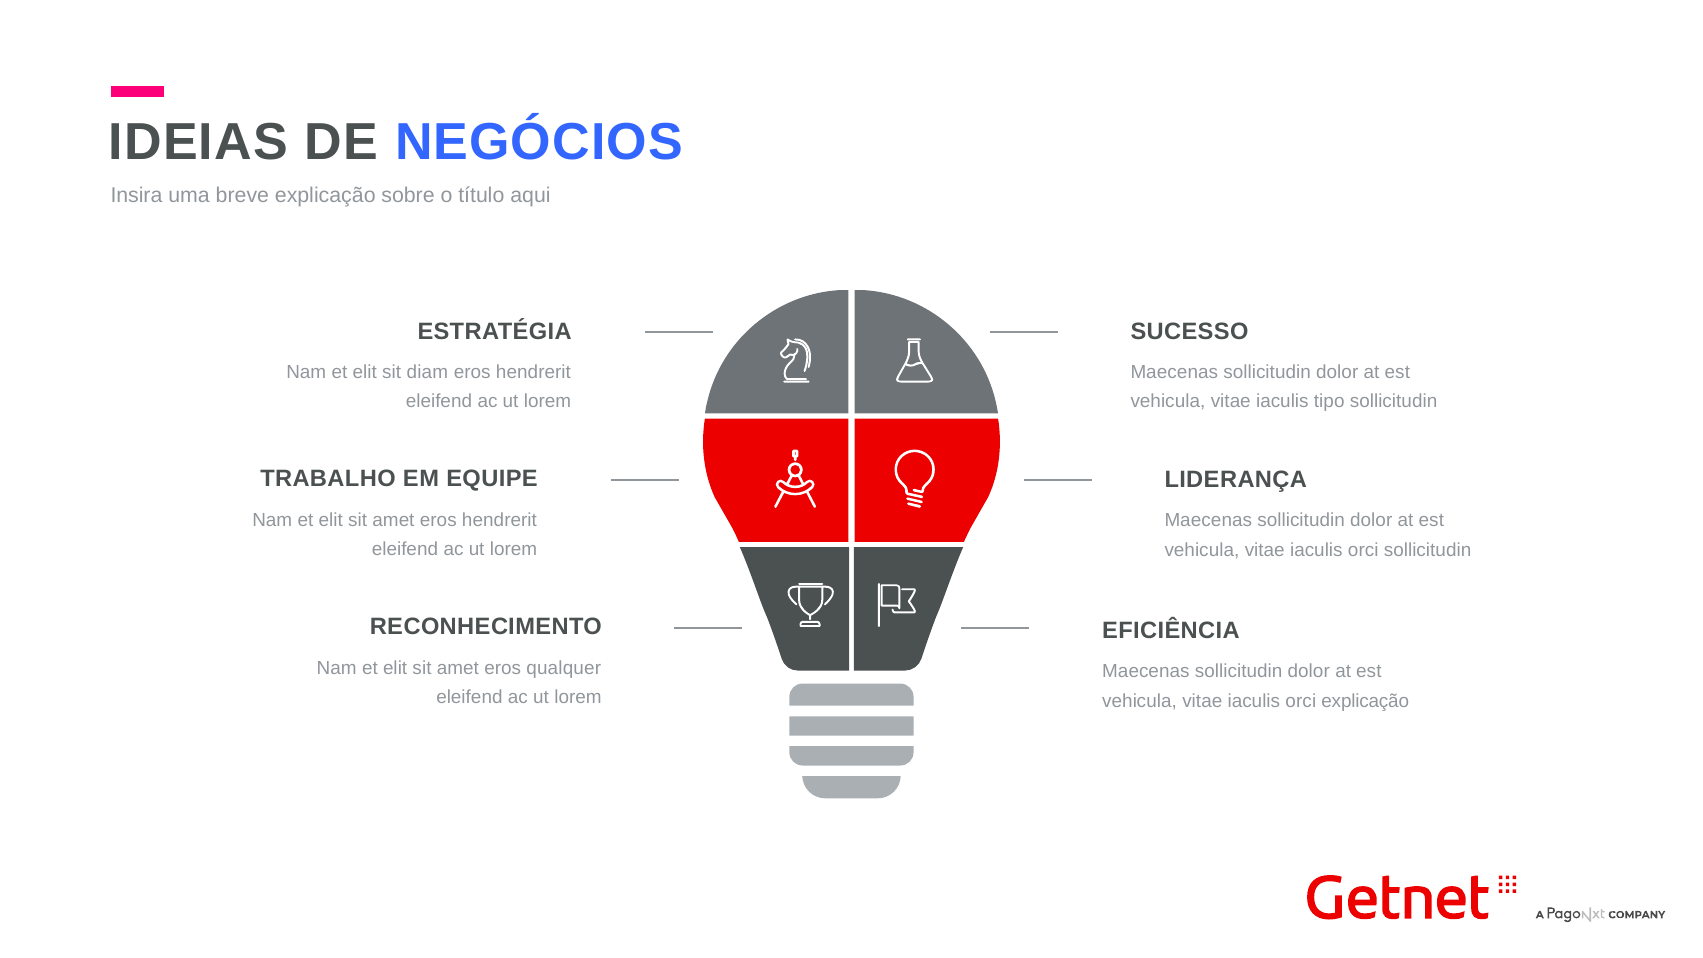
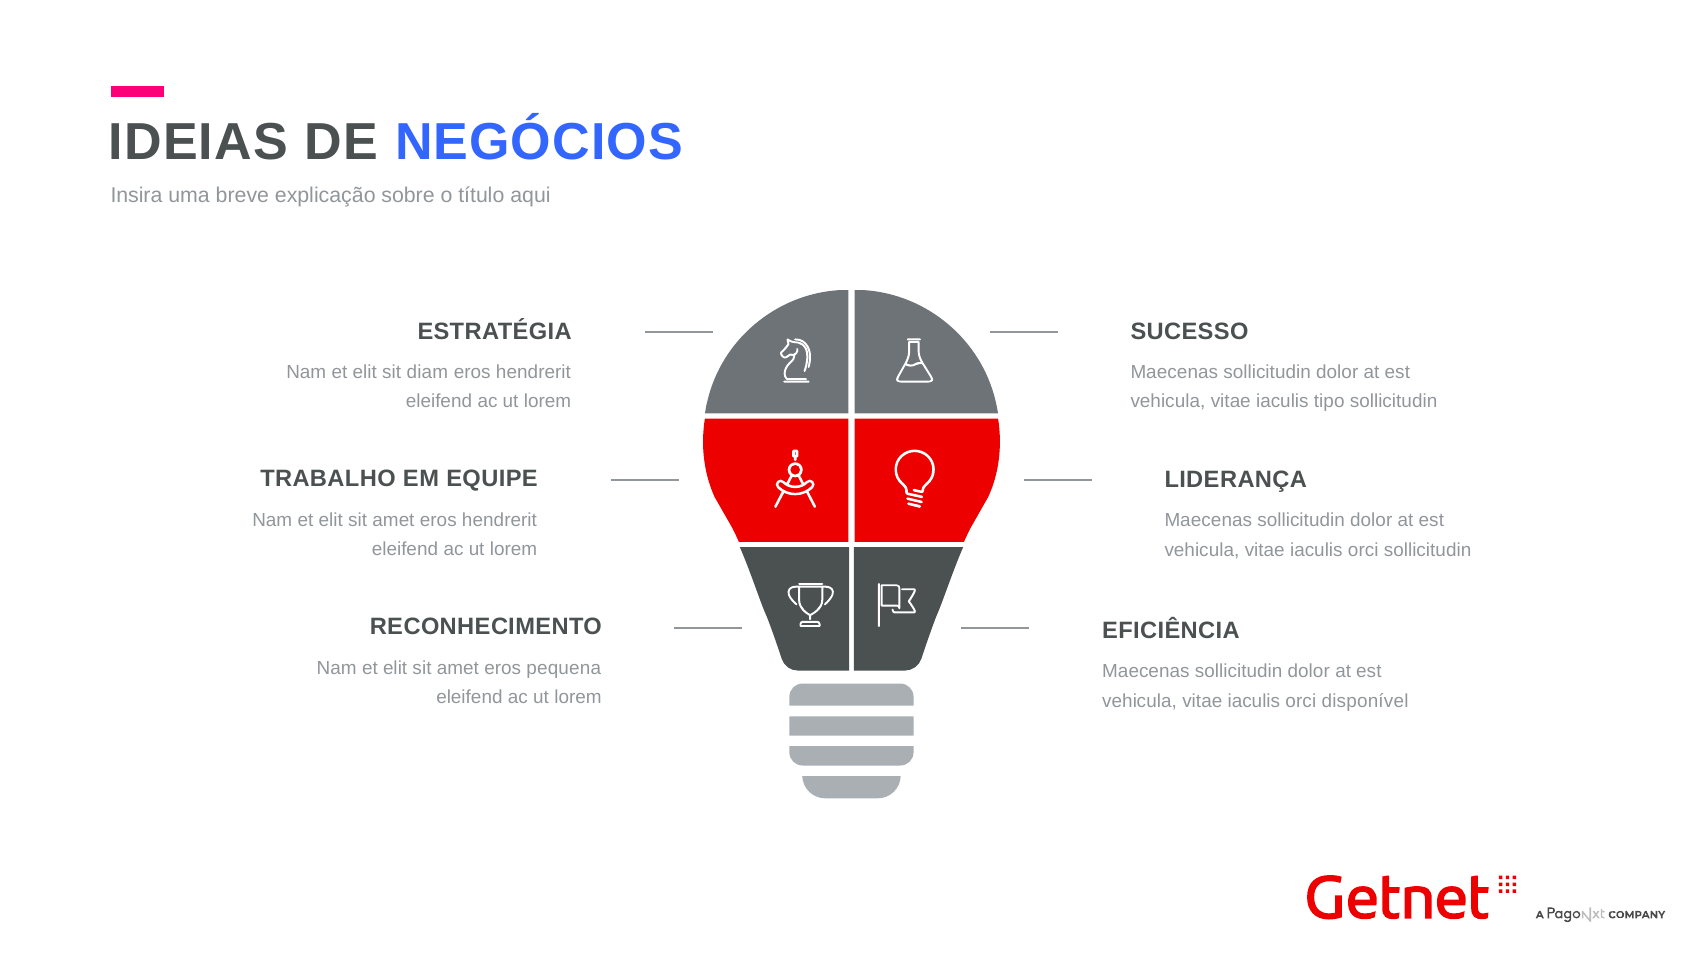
qualquer: qualquer -> pequena
orci explicação: explicação -> disponível
